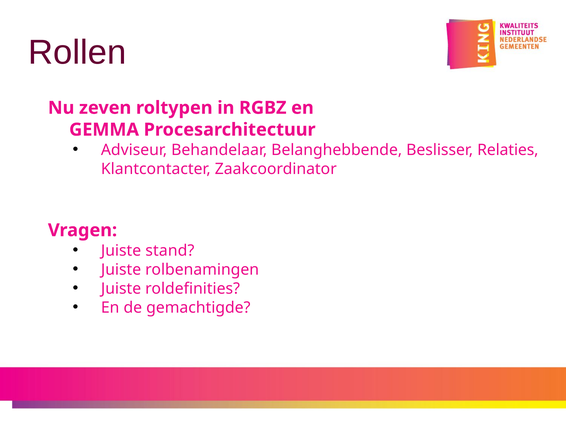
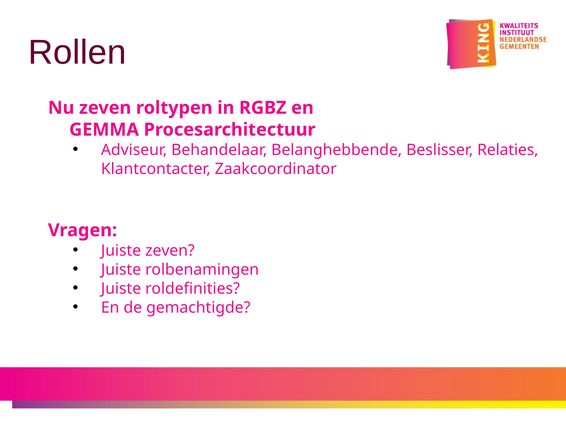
Juiste stand: stand -> zeven
